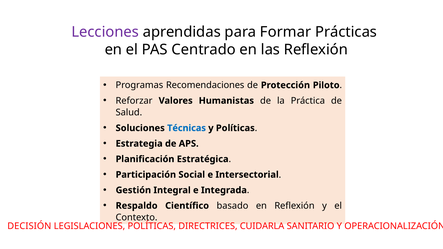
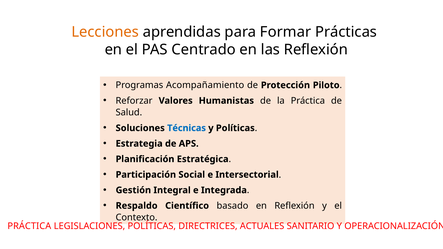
Lecciones colour: purple -> orange
Recomendaciones: Recomendaciones -> Acompañamiento
DECISIÓN at (29, 226): DECISIÓN -> PRÁCTICA
CUIDARLA: CUIDARLA -> ACTUALES
